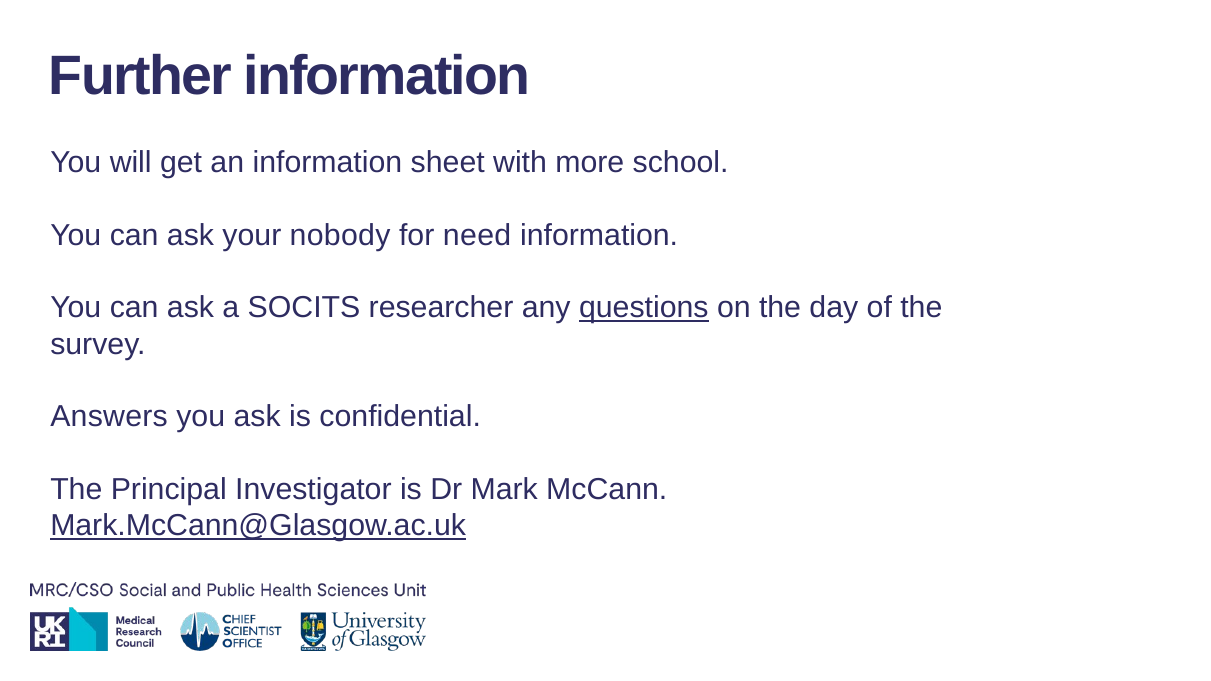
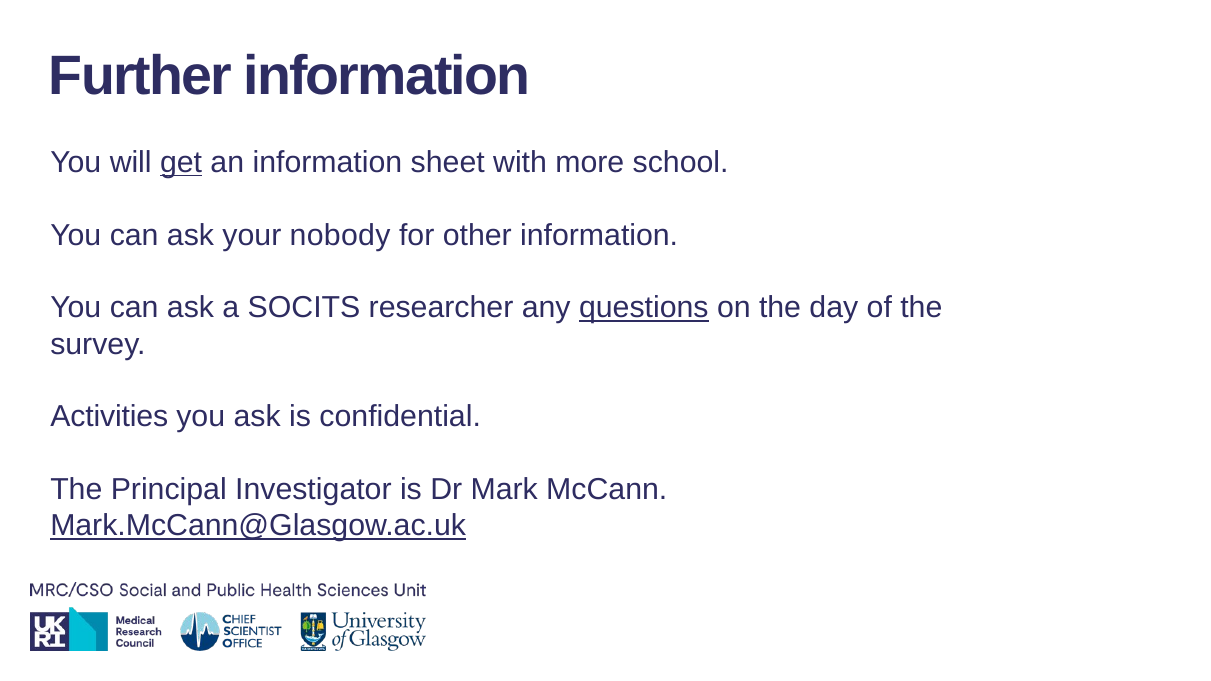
get underline: none -> present
need: need -> other
Answers: Answers -> Activities
